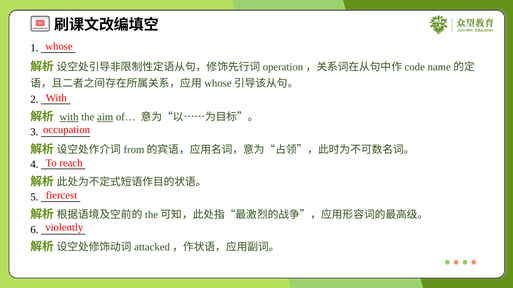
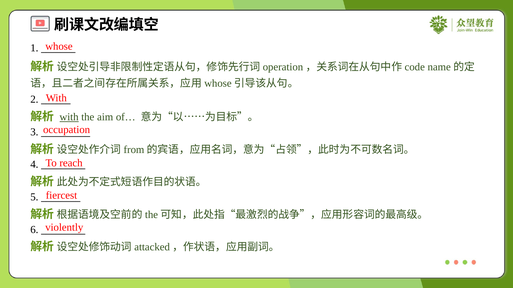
aim underline: present -> none
